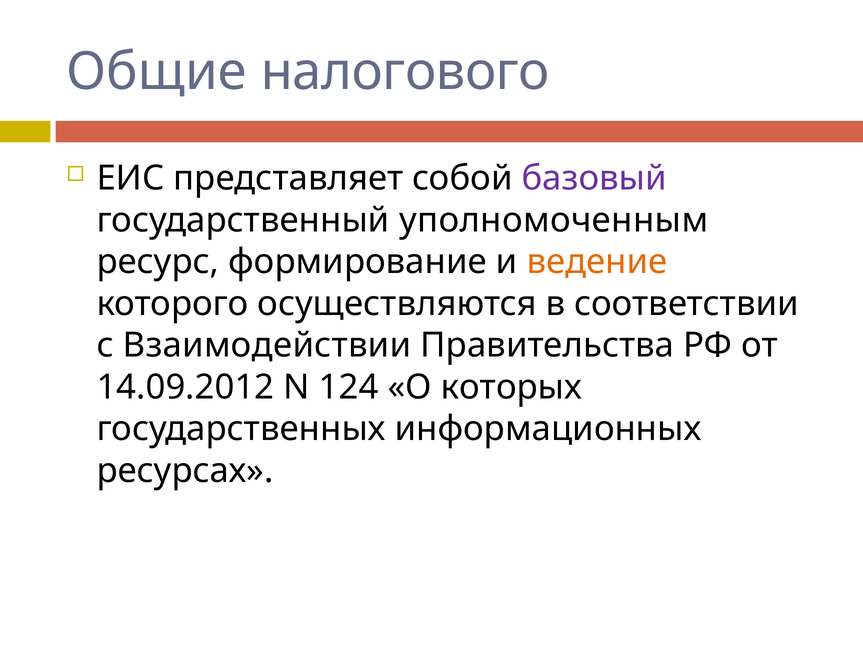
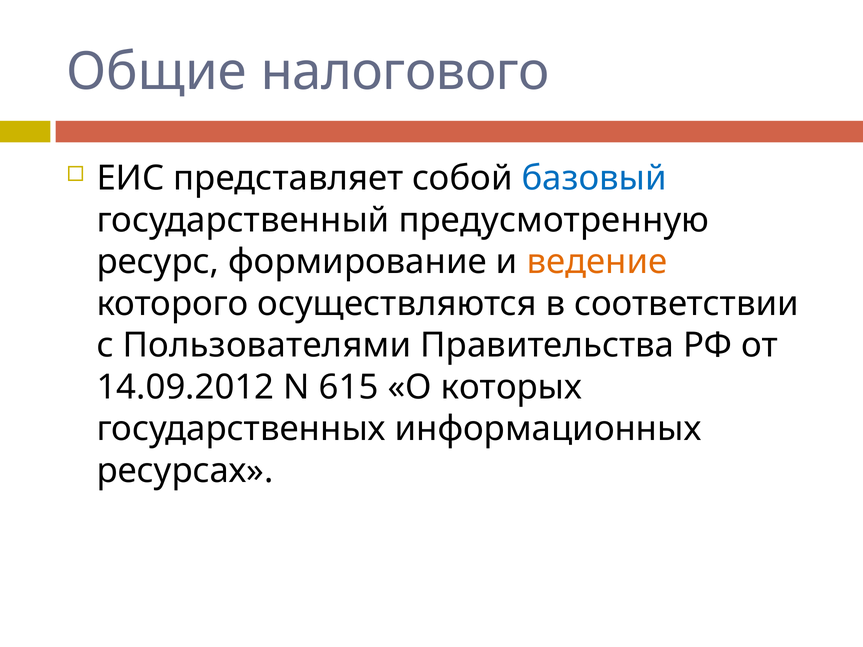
базовый colour: purple -> blue
уполномоченным: уполномоченным -> предусмотренную
Взаимодействии: Взаимодействии -> Пользователями
124: 124 -> 615
